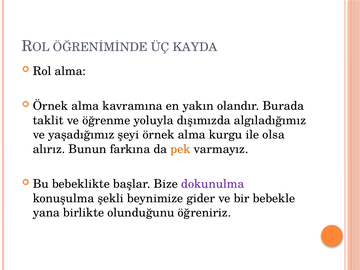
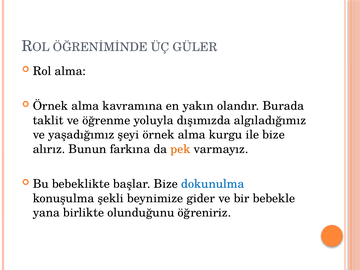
KAYDA: KAYDA -> GÜLER
ile olsa: olsa -> bize
dokunulma colour: purple -> blue
